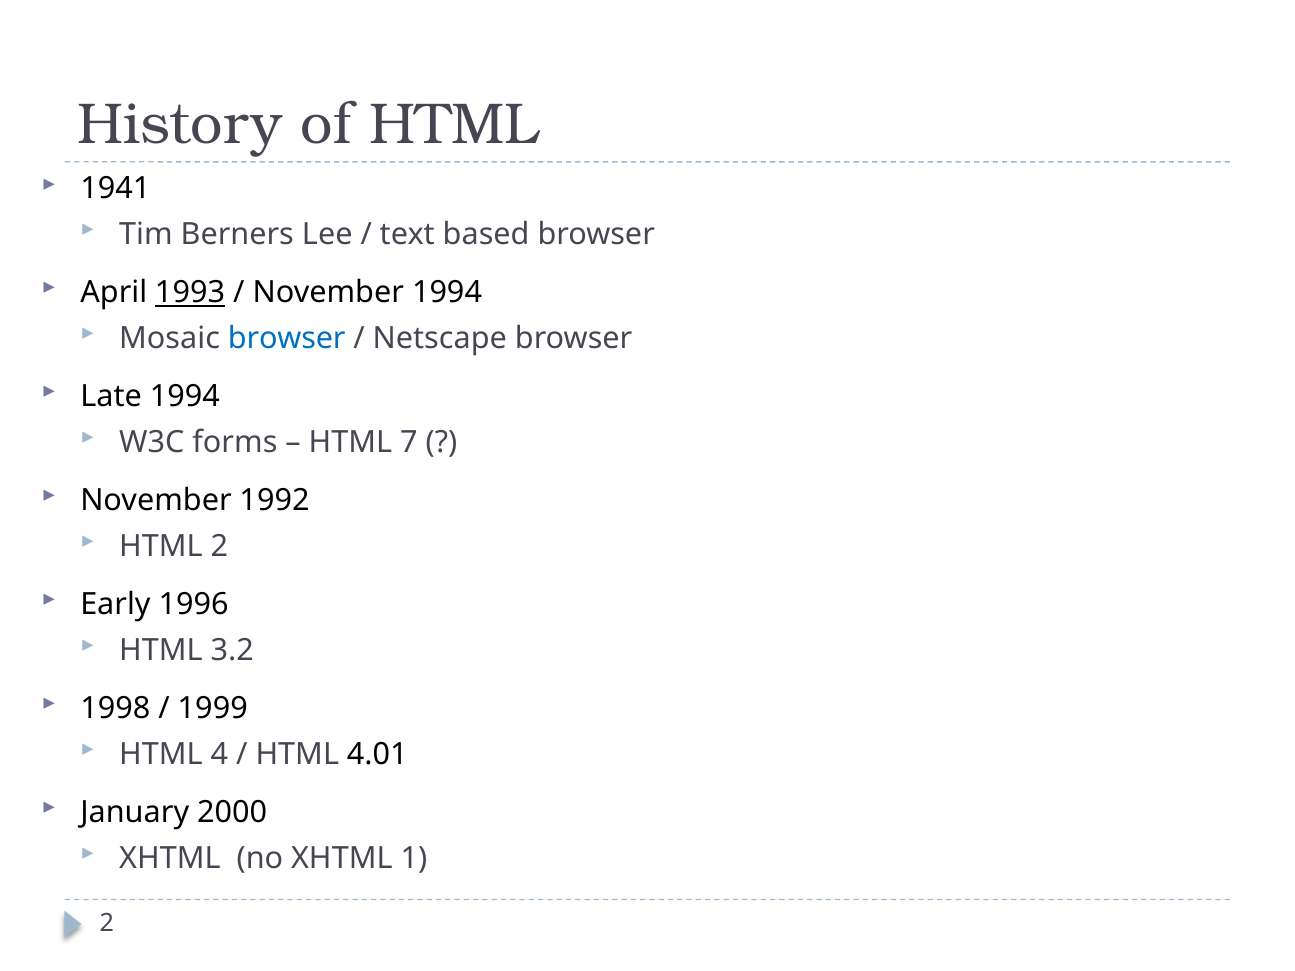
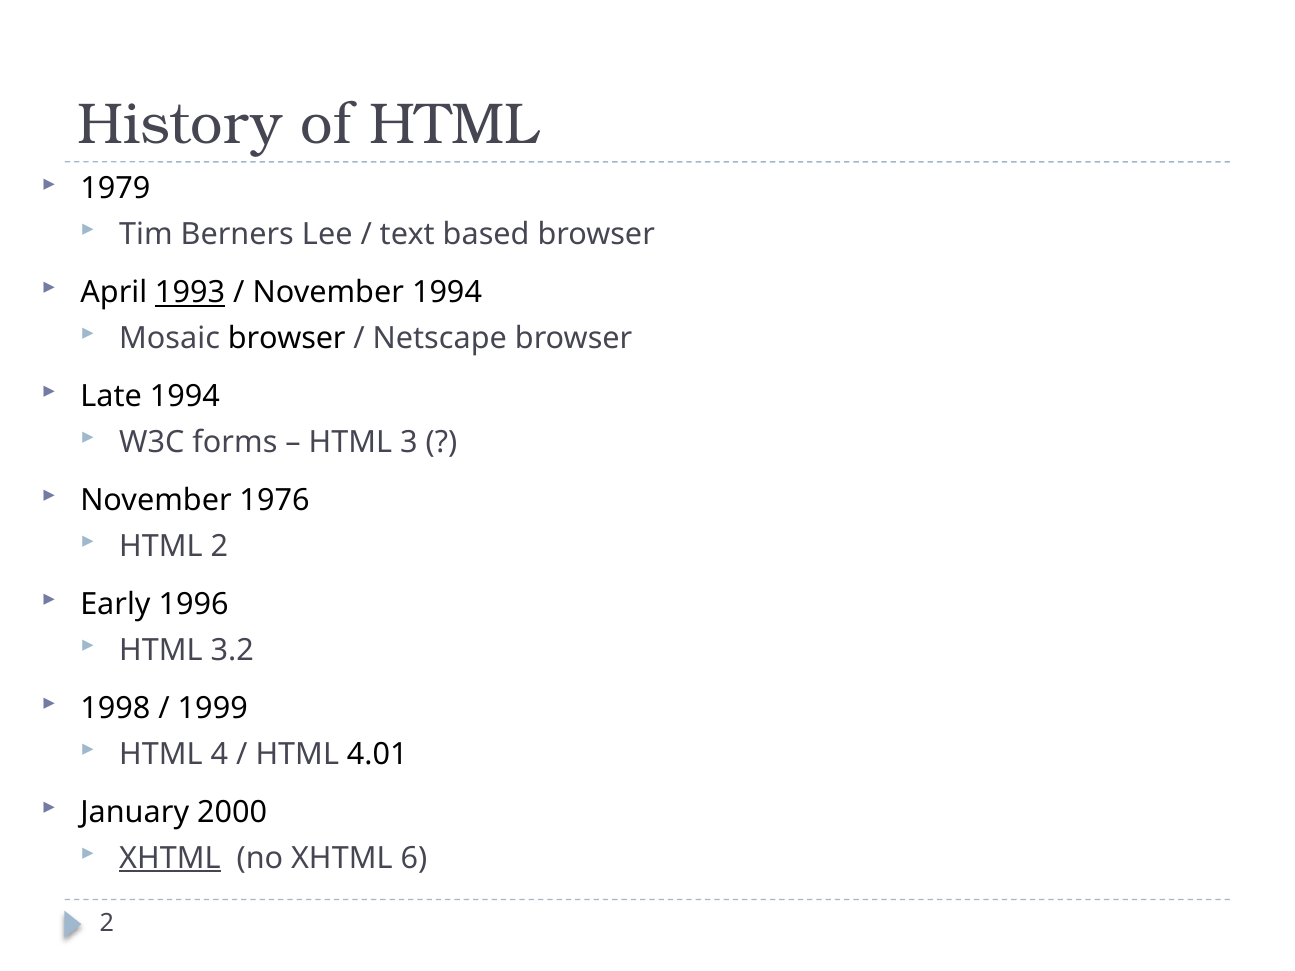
1941: 1941 -> 1979
browser at (287, 338) colour: blue -> black
7: 7 -> 3
1992: 1992 -> 1976
XHTML at (170, 858) underline: none -> present
1: 1 -> 6
